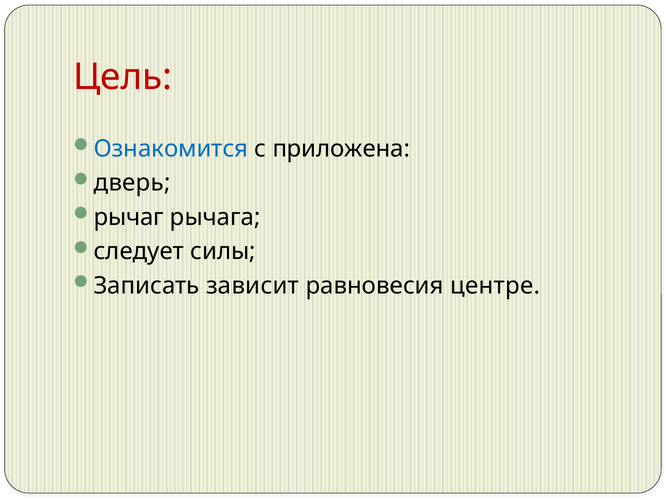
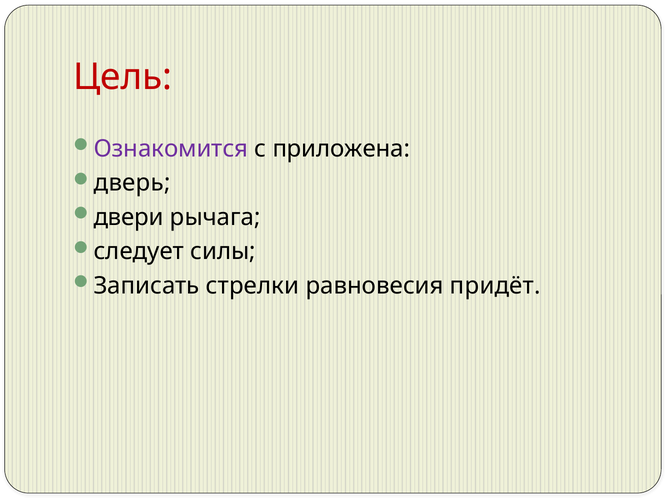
Ознакомится colour: blue -> purple
рычаг: рычаг -> двери
зависит: зависит -> стрелки
центре: центре -> придёт
